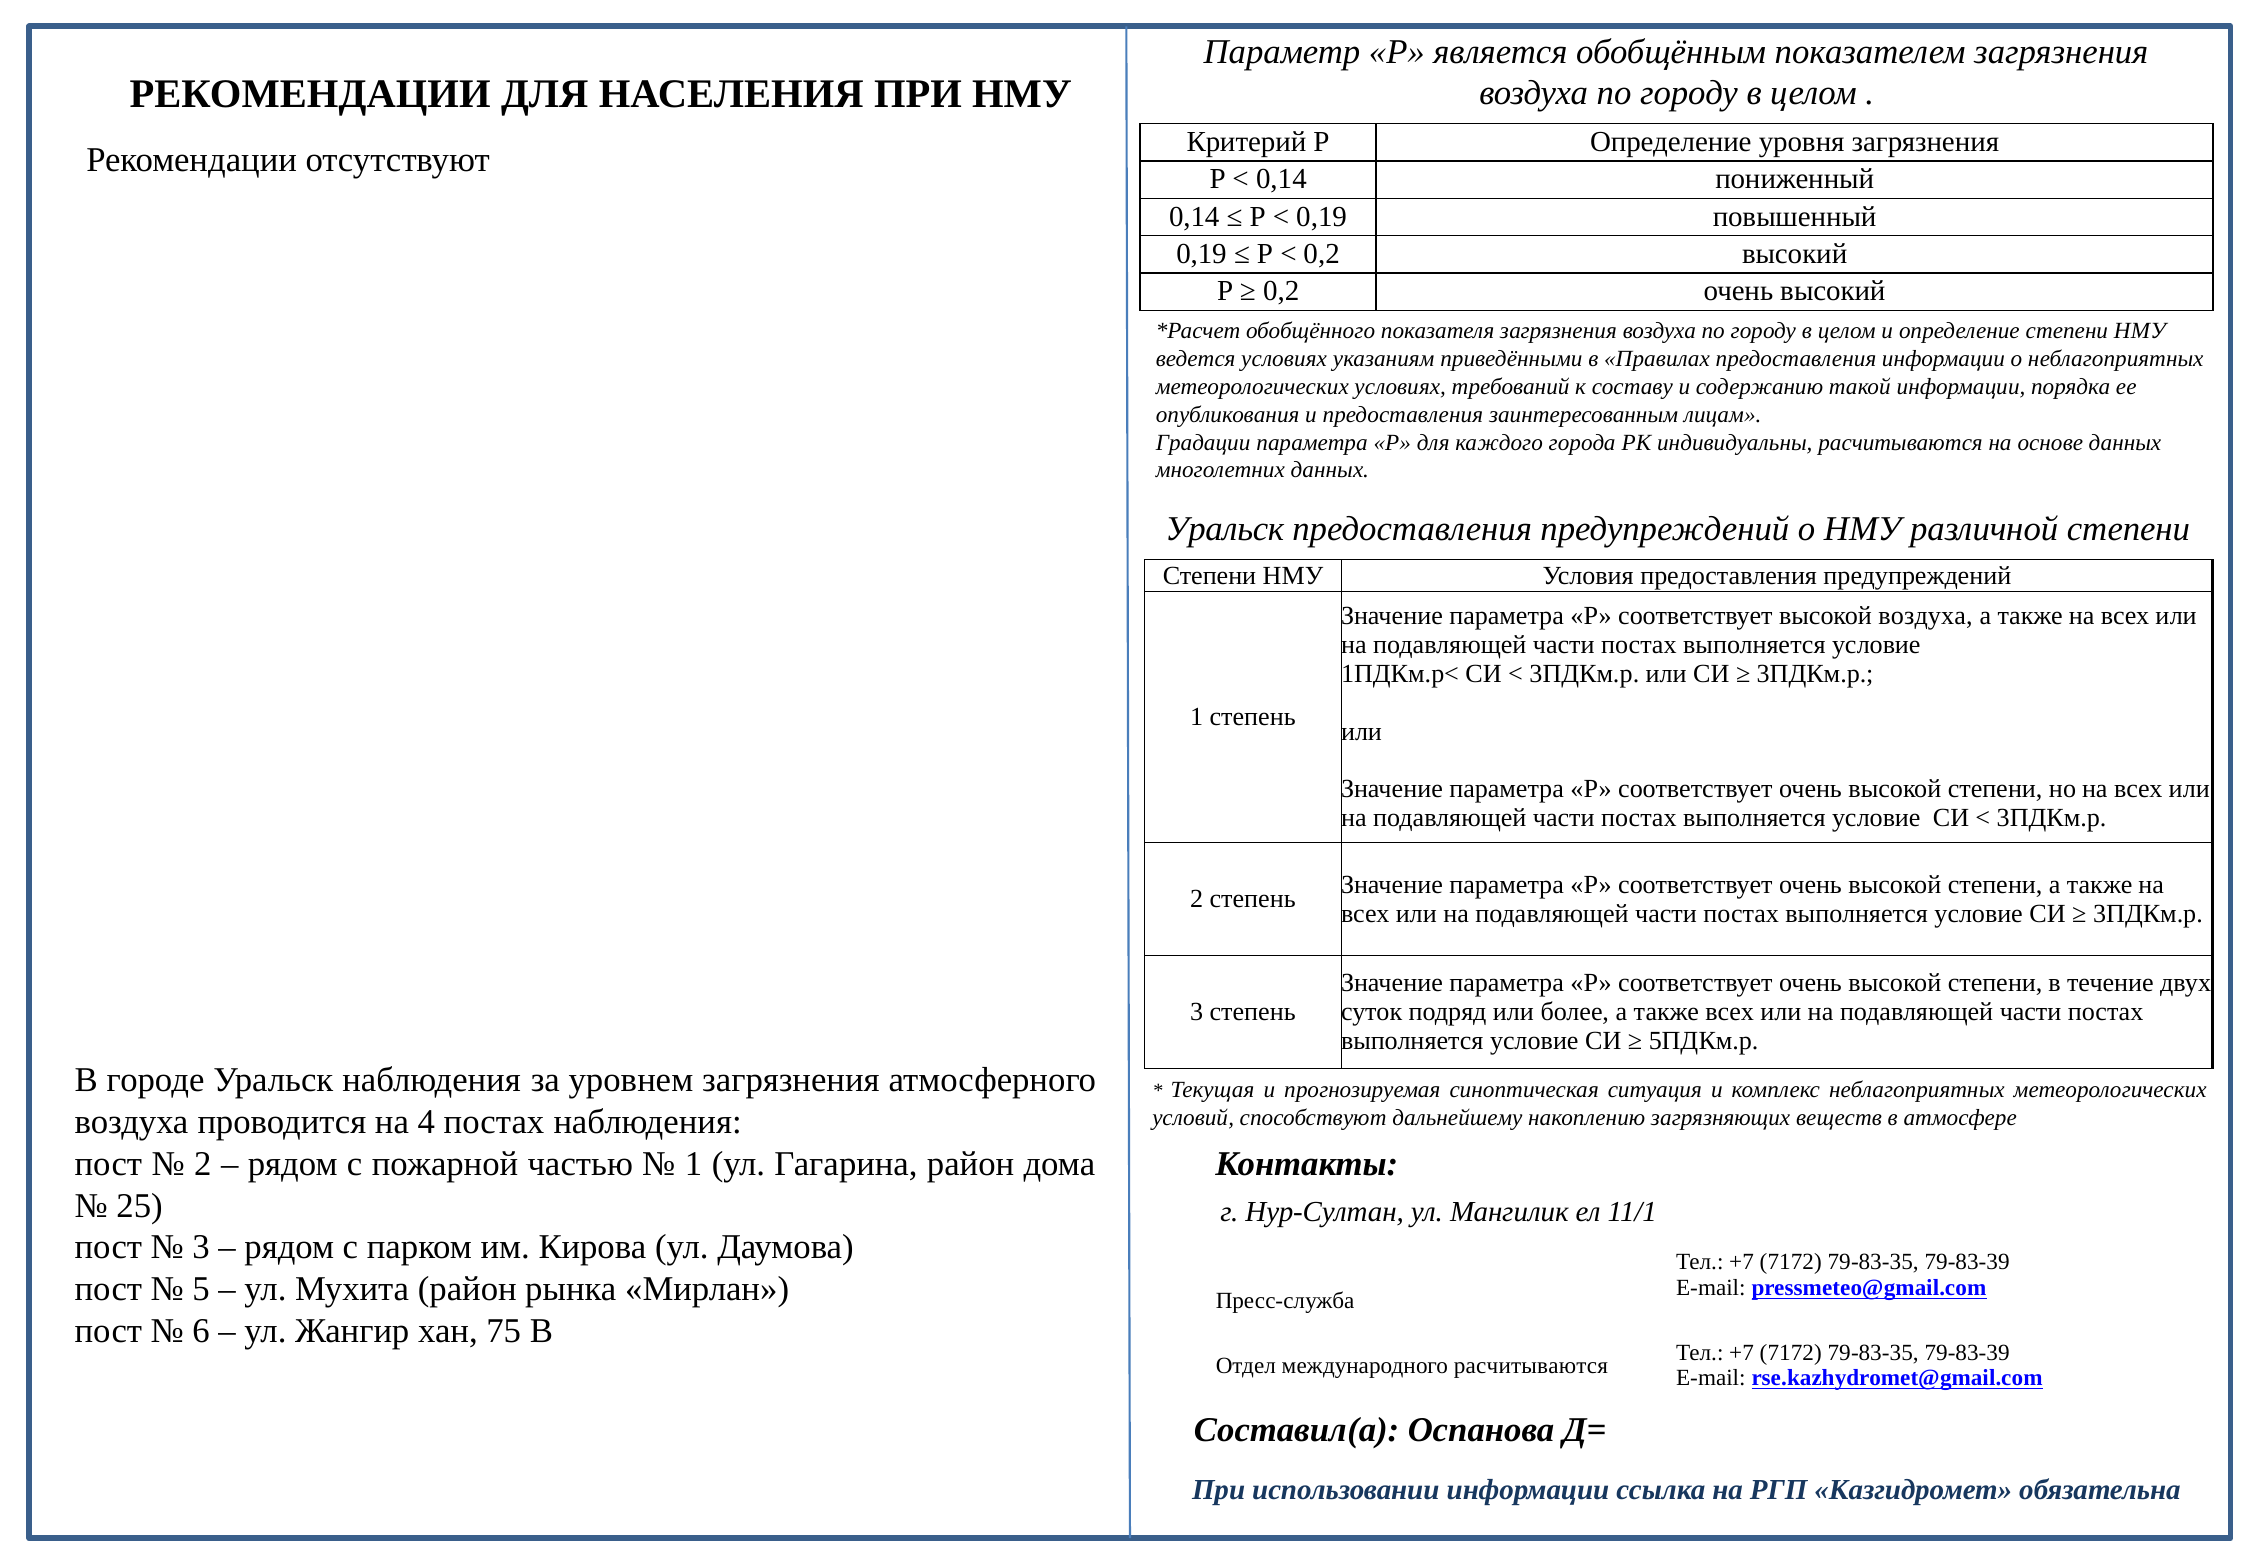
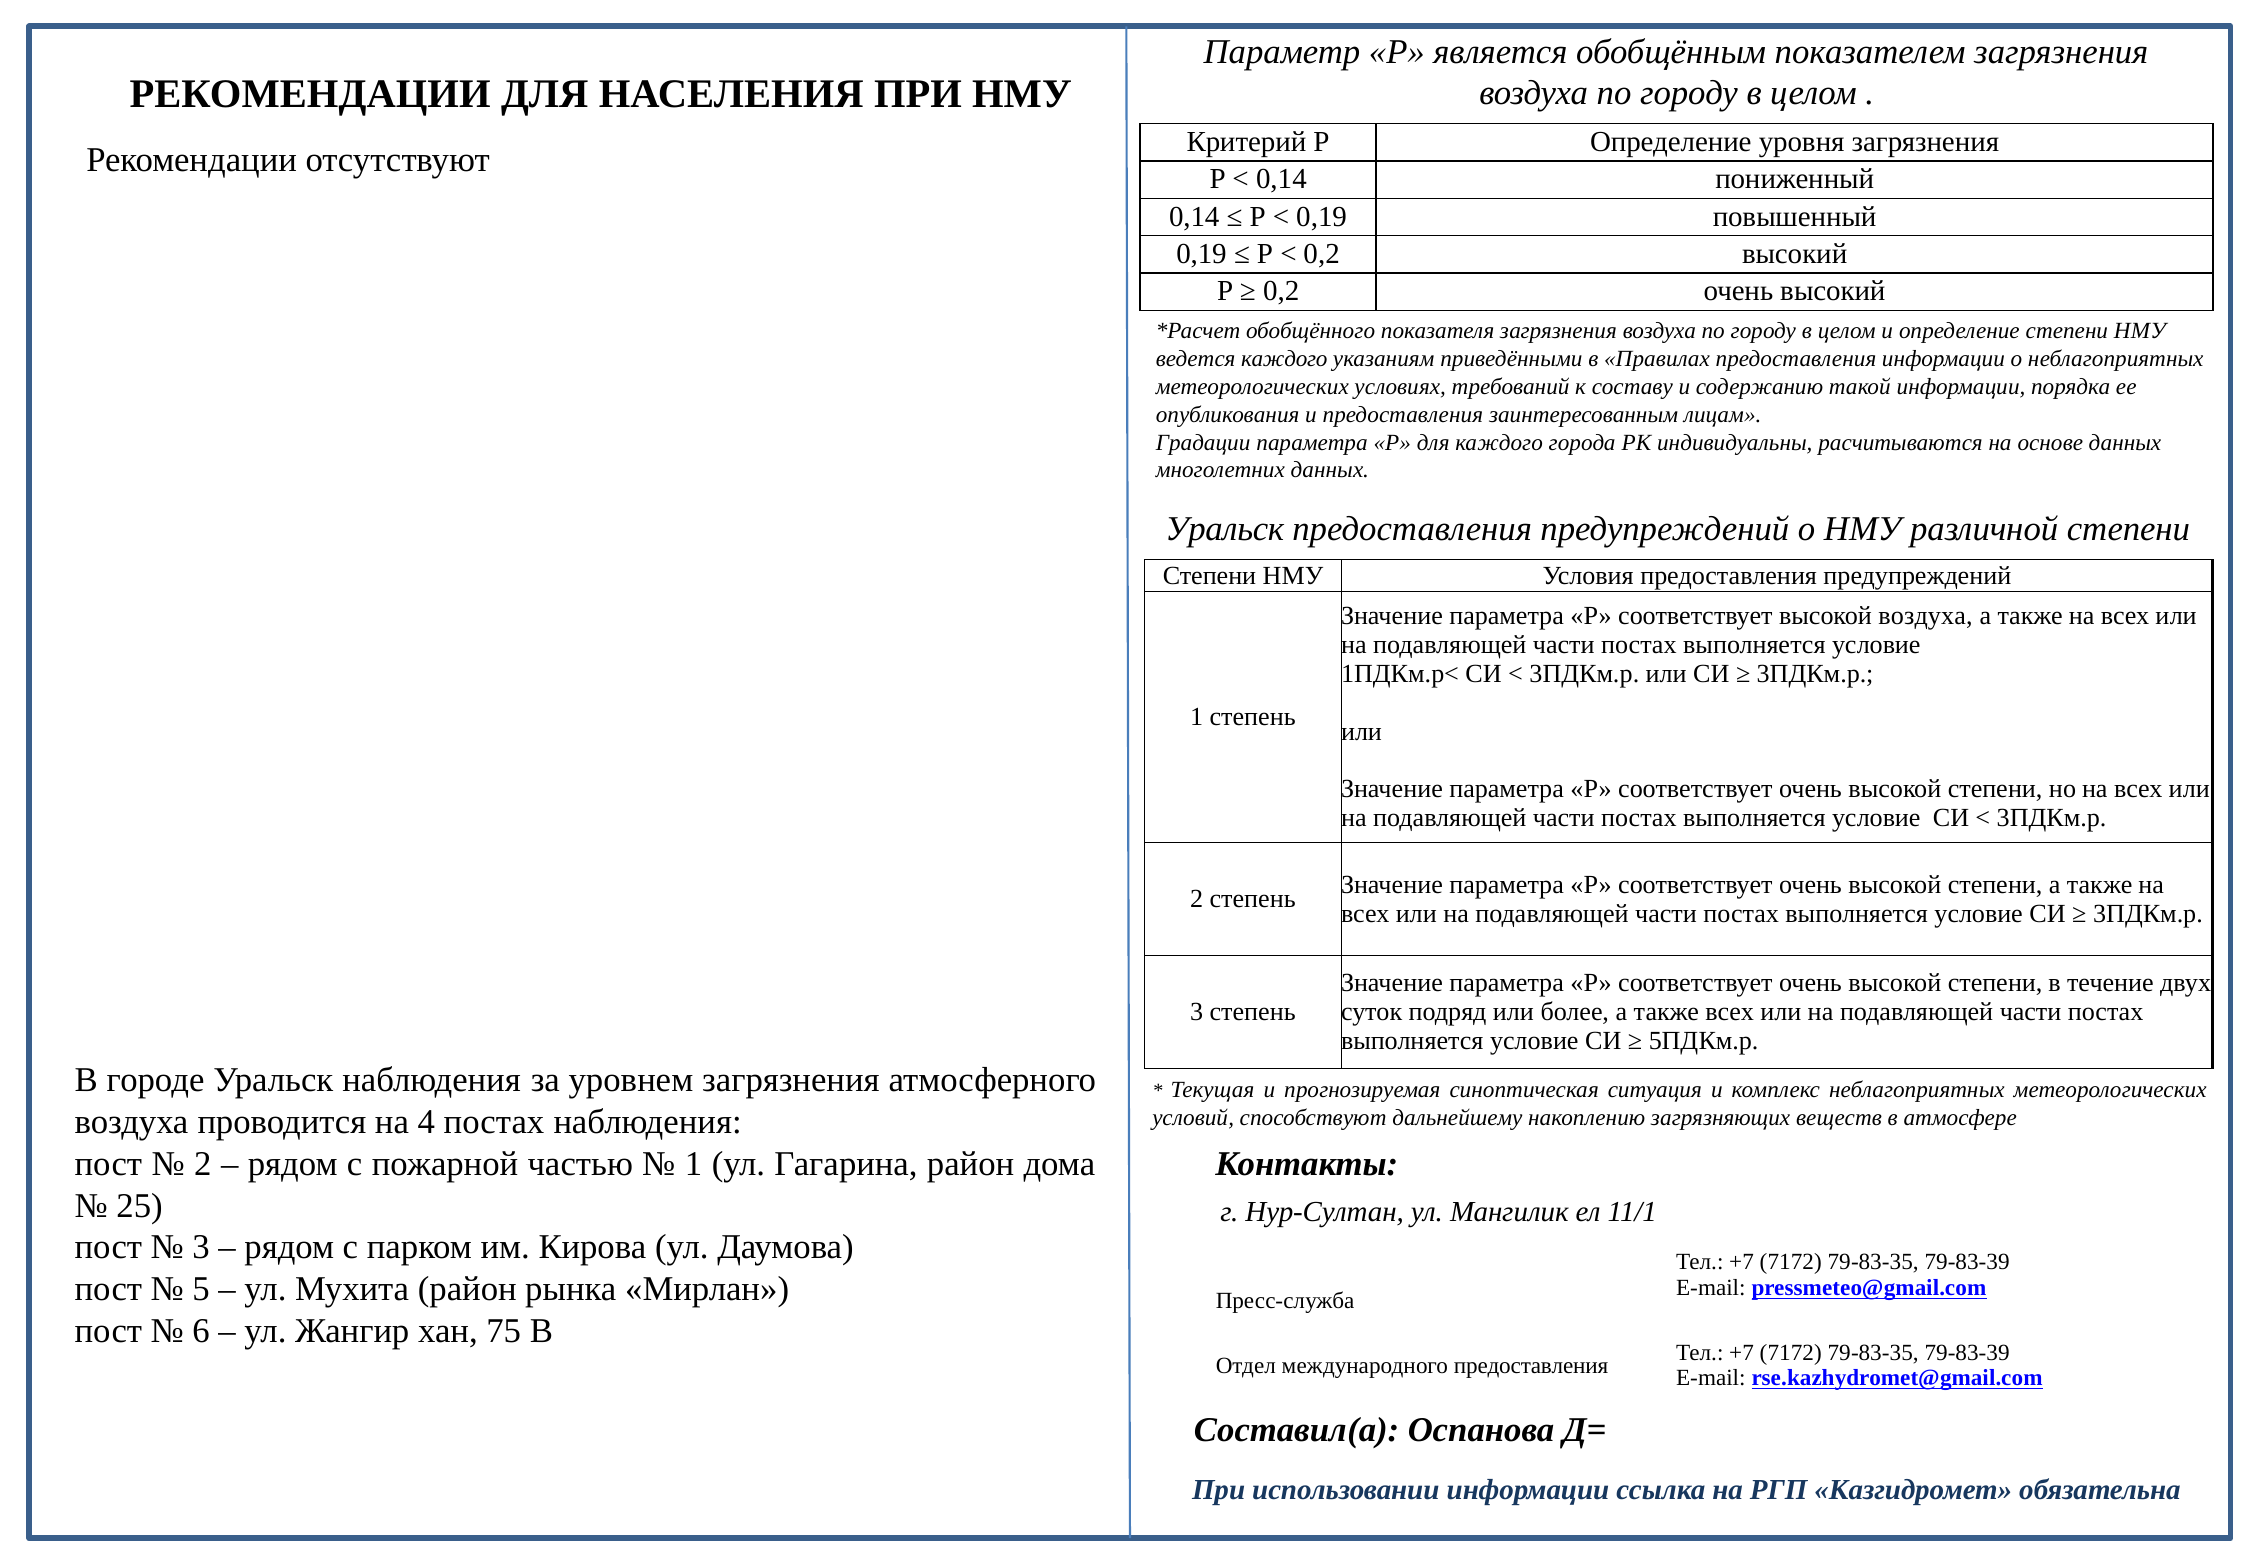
ведется условиях: условиях -> каждого
международного расчитываются: расчитываются -> предоставления
